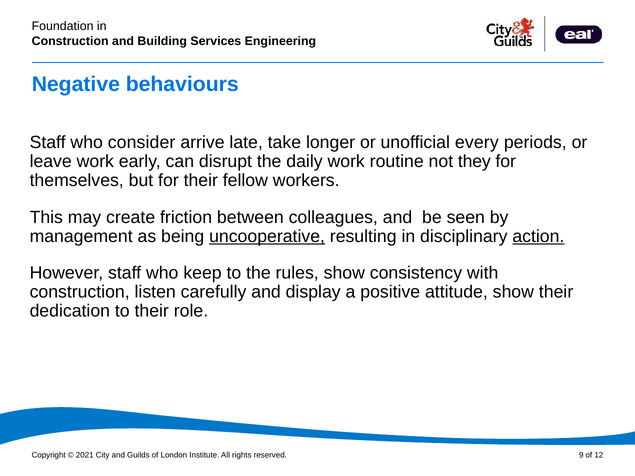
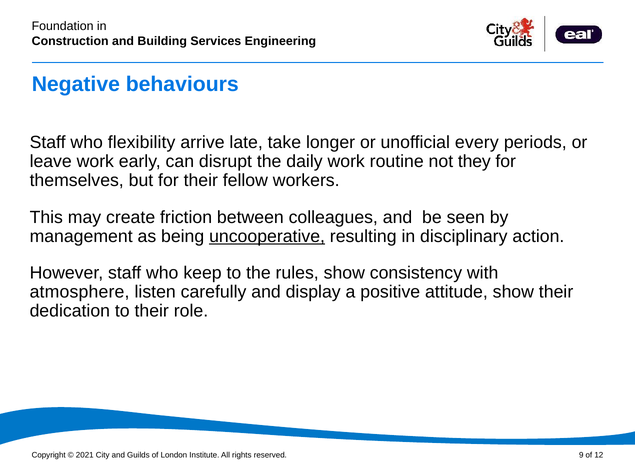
consider: consider -> flexibility
action underline: present -> none
construction at (80, 292): construction -> atmosphere
